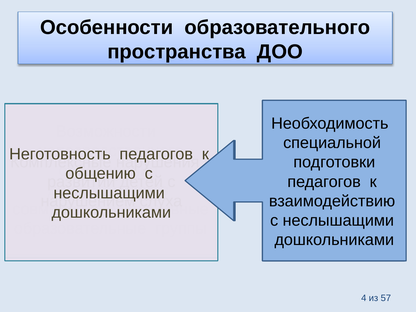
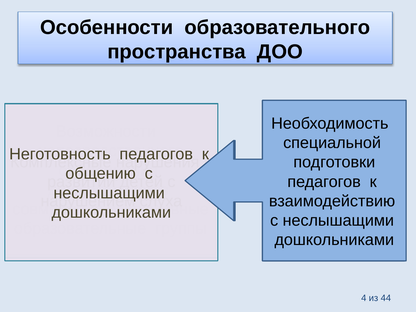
57: 57 -> 44
